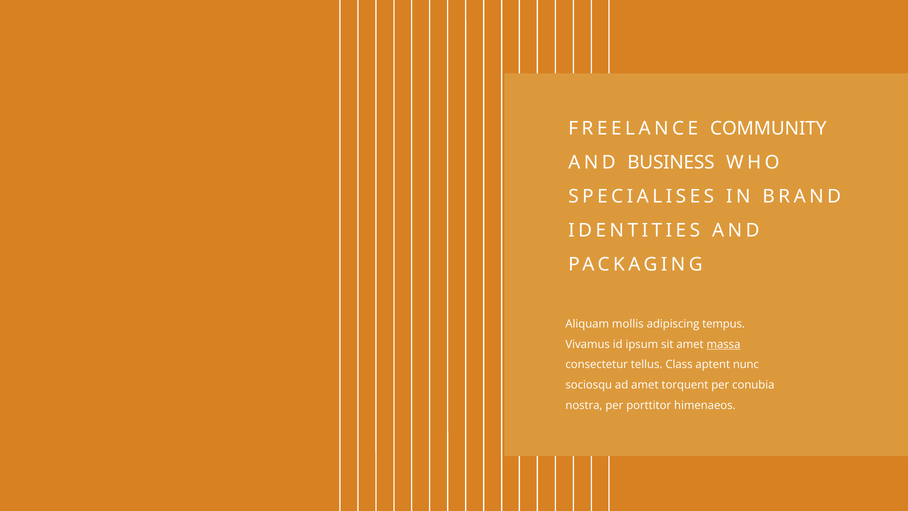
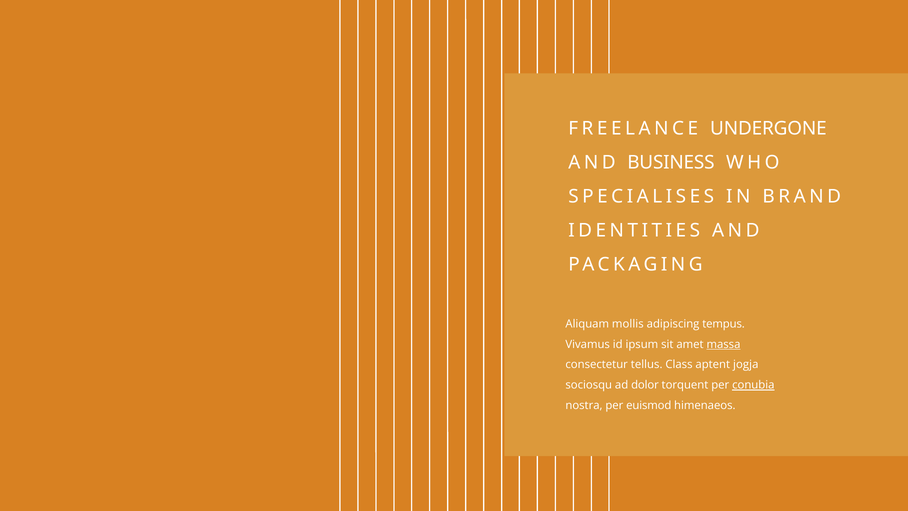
COMMUNITY: COMMUNITY -> UNDERGONE
nunc: nunc -> jogja
ad amet: amet -> dolor
conubia underline: none -> present
porttitor: porttitor -> euismod
